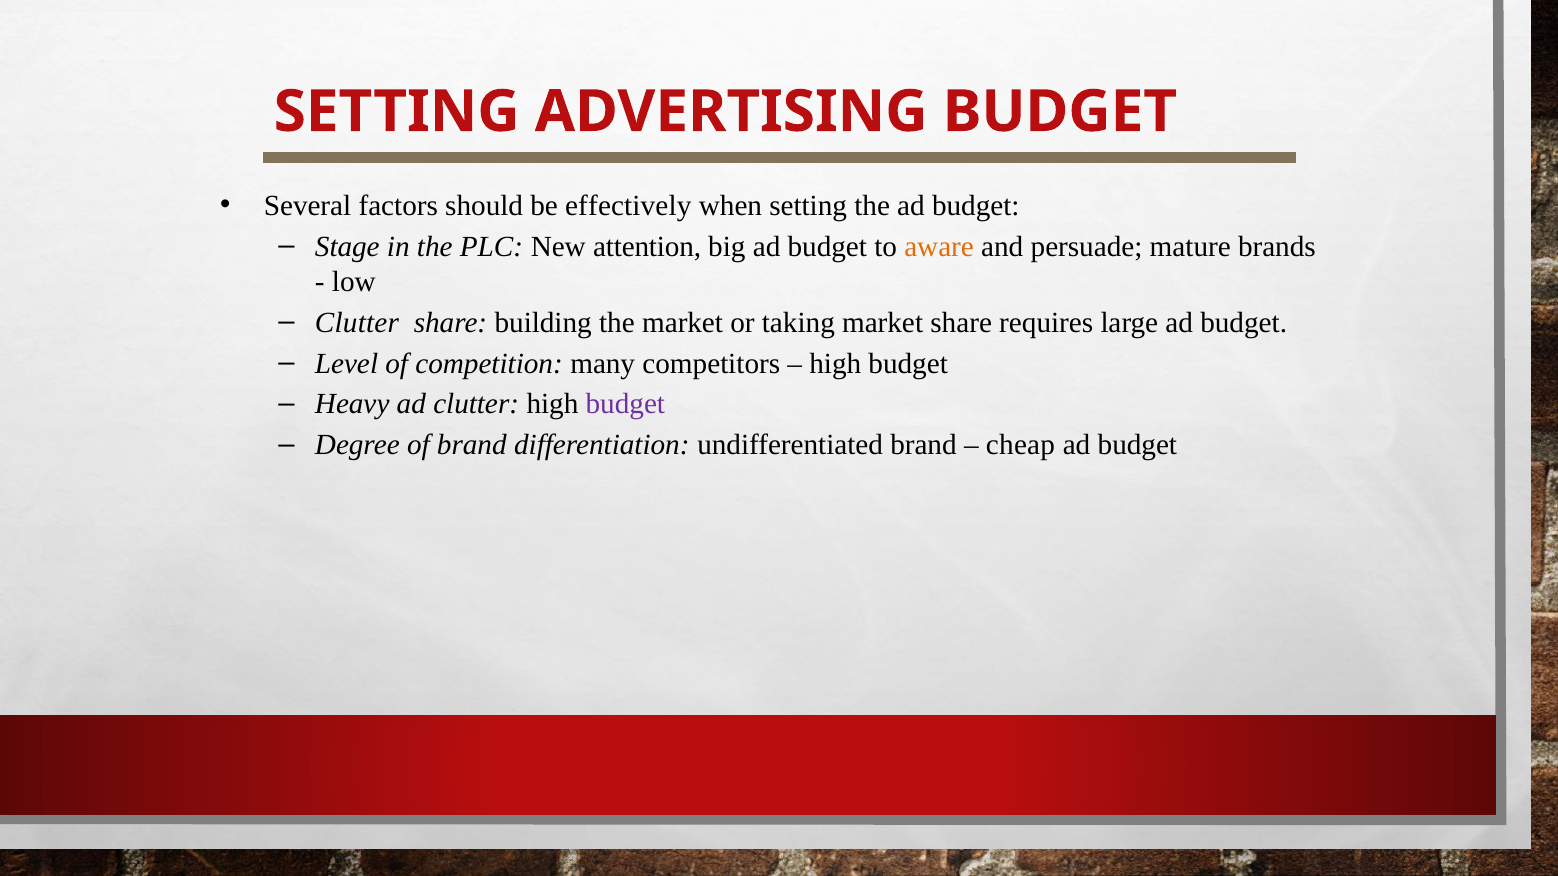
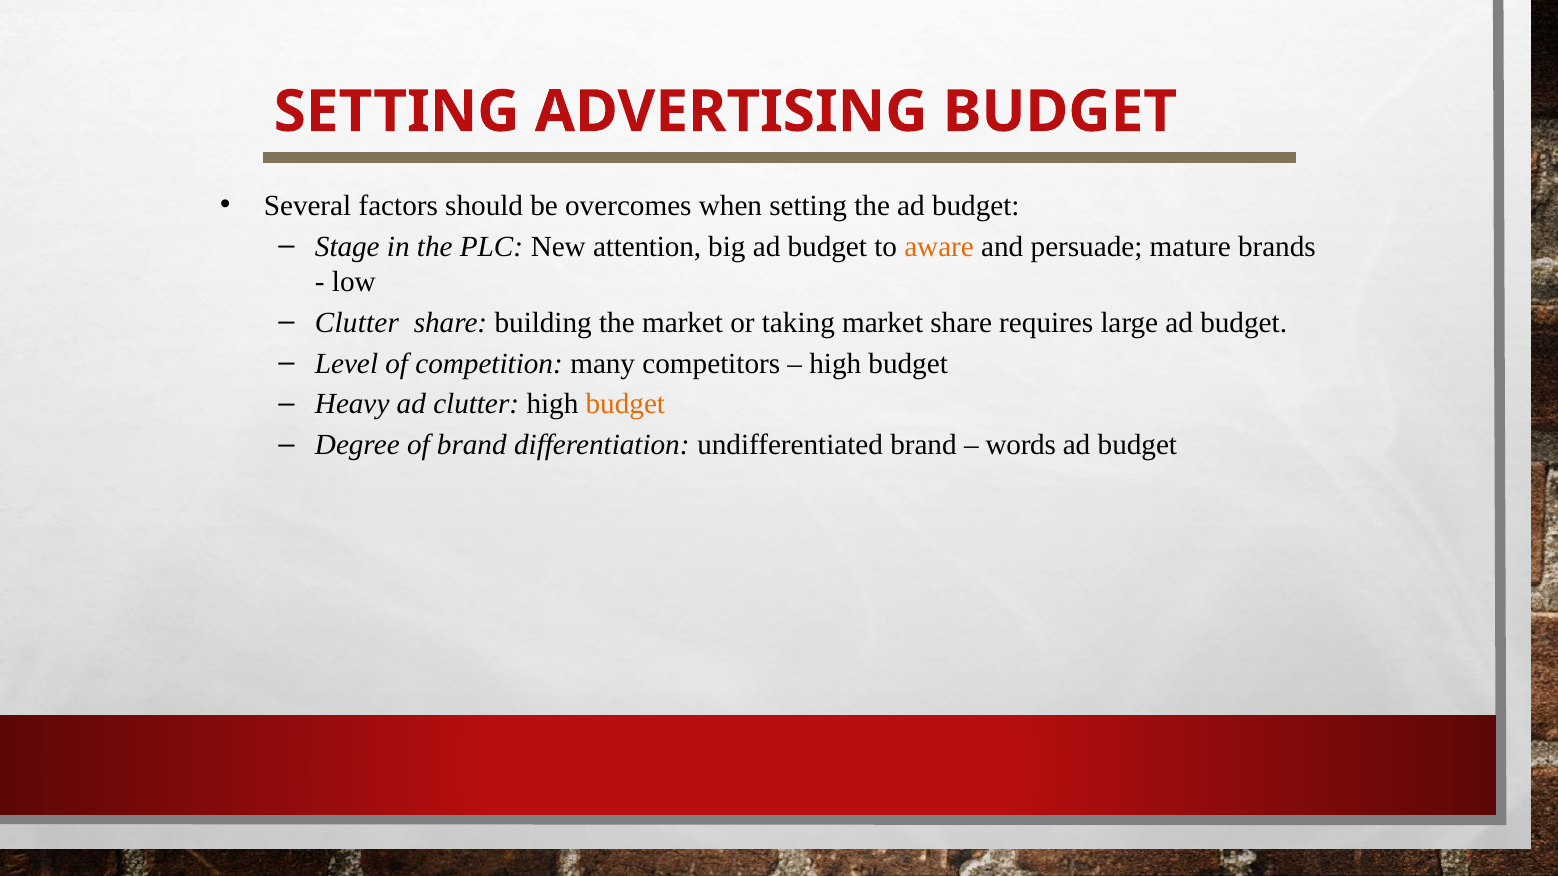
effectively: effectively -> overcomes
budget at (625, 405) colour: purple -> orange
cheap: cheap -> words
